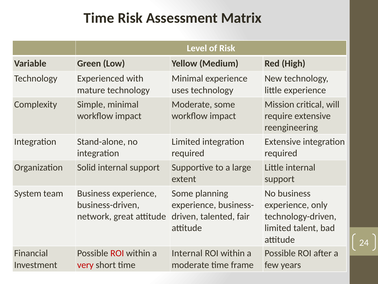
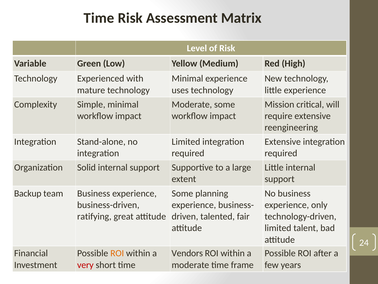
System: System -> Backup
network: network -> ratifying
ROI at (117, 253) colour: red -> orange
Internal at (187, 253): Internal -> Vendors
